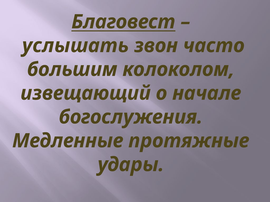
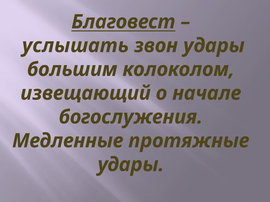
звон часто: часто -> удары
